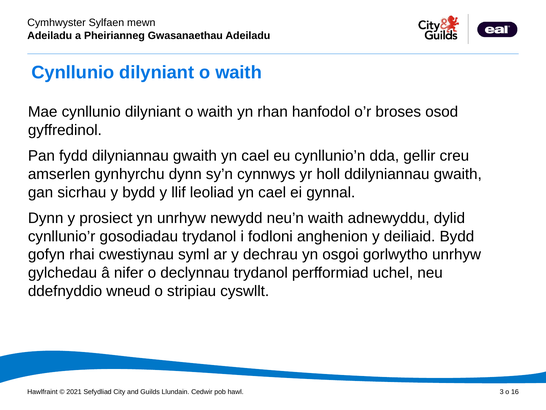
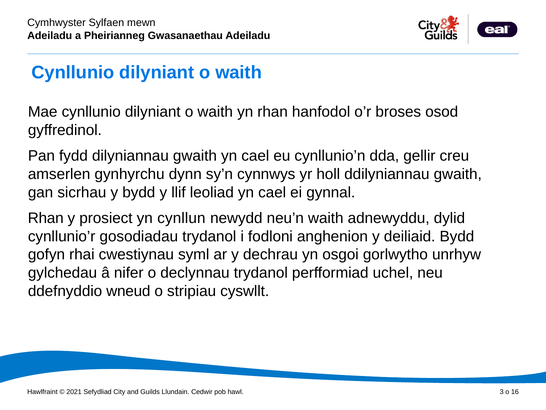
Dynn at (46, 218): Dynn -> Rhan
yn unrhyw: unrhyw -> cynllun
